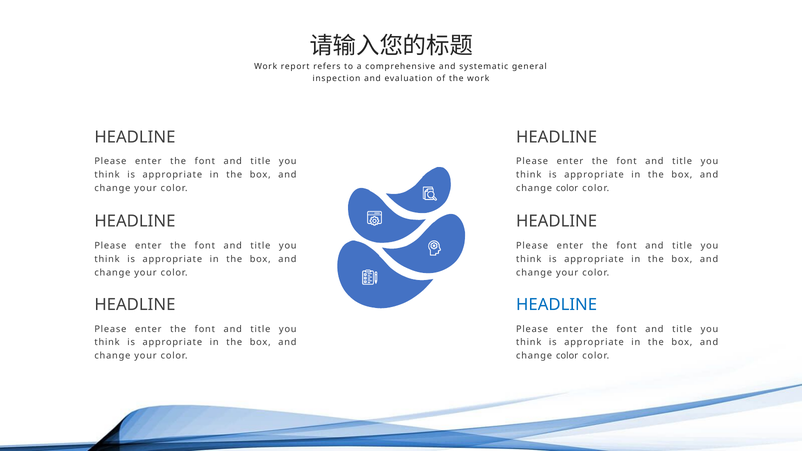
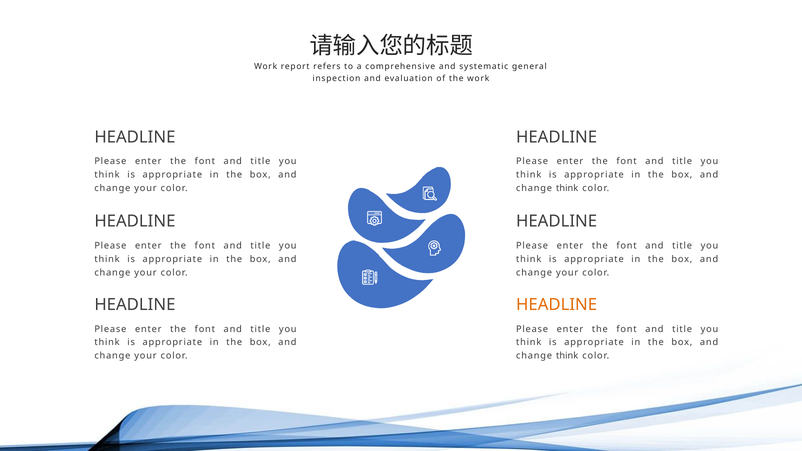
color at (567, 188): color -> think
HEADLINE at (557, 305) colour: blue -> orange
color at (567, 356): color -> think
